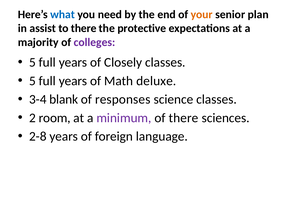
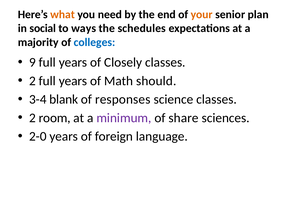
what colour: blue -> orange
assist: assist -> social
to there: there -> ways
protective: protective -> schedules
colleges colour: purple -> blue
5 at (32, 63): 5 -> 9
5 at (32, 81): 5 -> 2
deluxe: deluxe -> should
of there: there -> share
2-8: 2-8 -> 2-0
